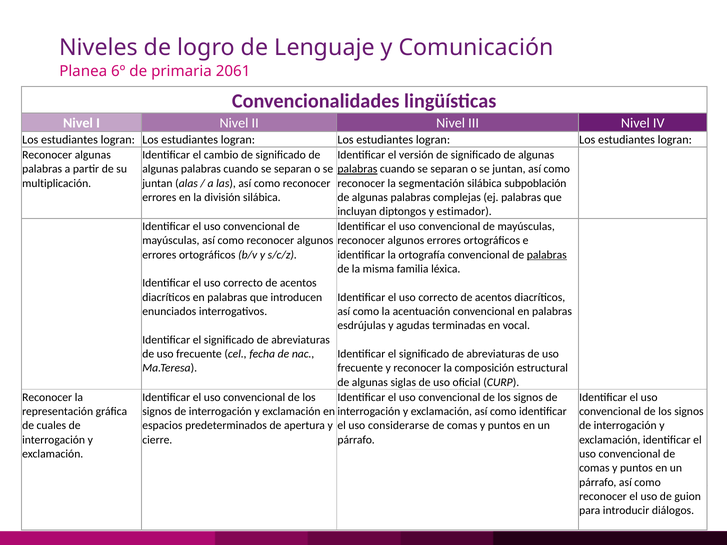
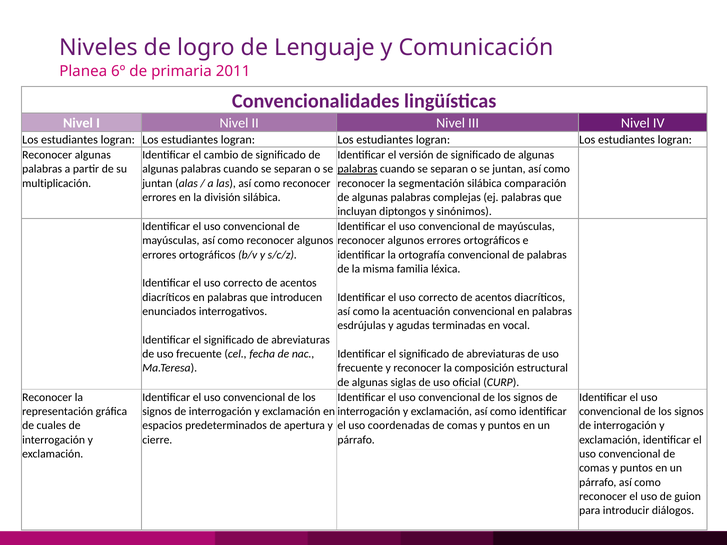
2061: 2061 -> 2011
subpoblación: subpoblación -> comparación
estimador: estimador -> sinónimos
palabras at (547, 255) underline: present -> none
considerarse: considerarse -> coordenadas
